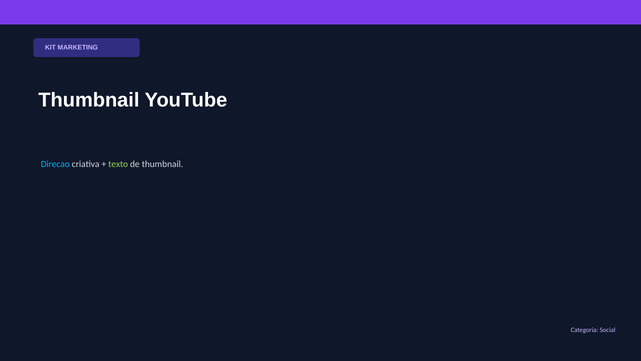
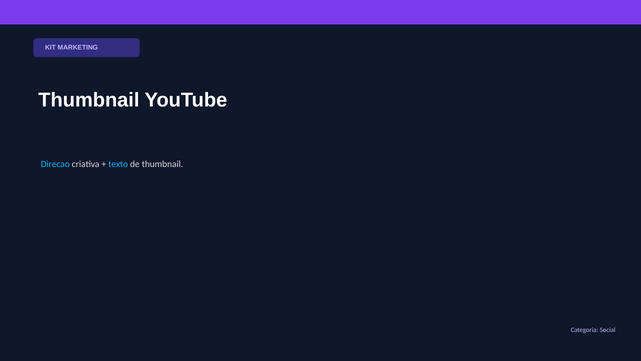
texto colour: light green -> light blue
